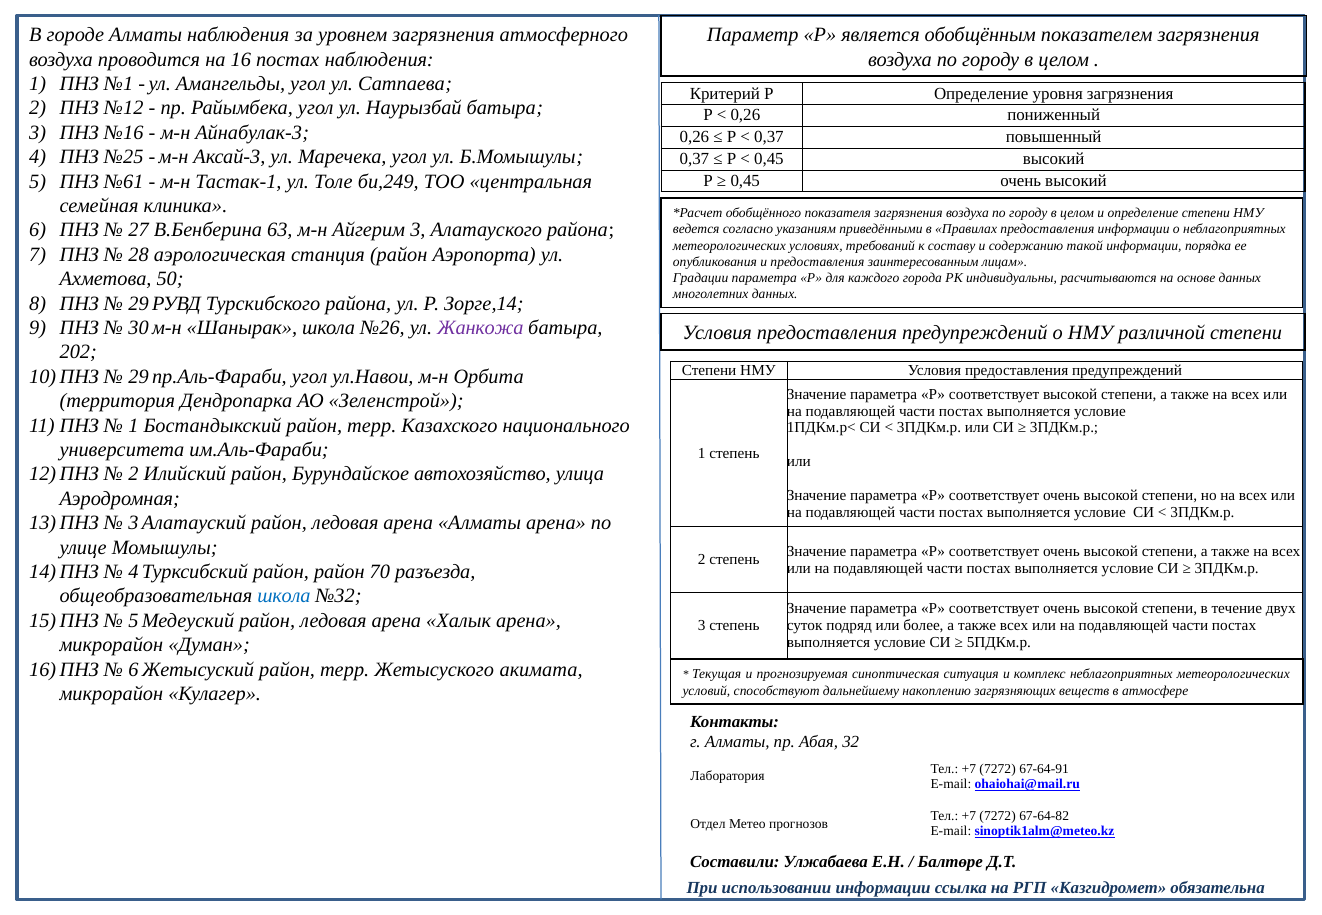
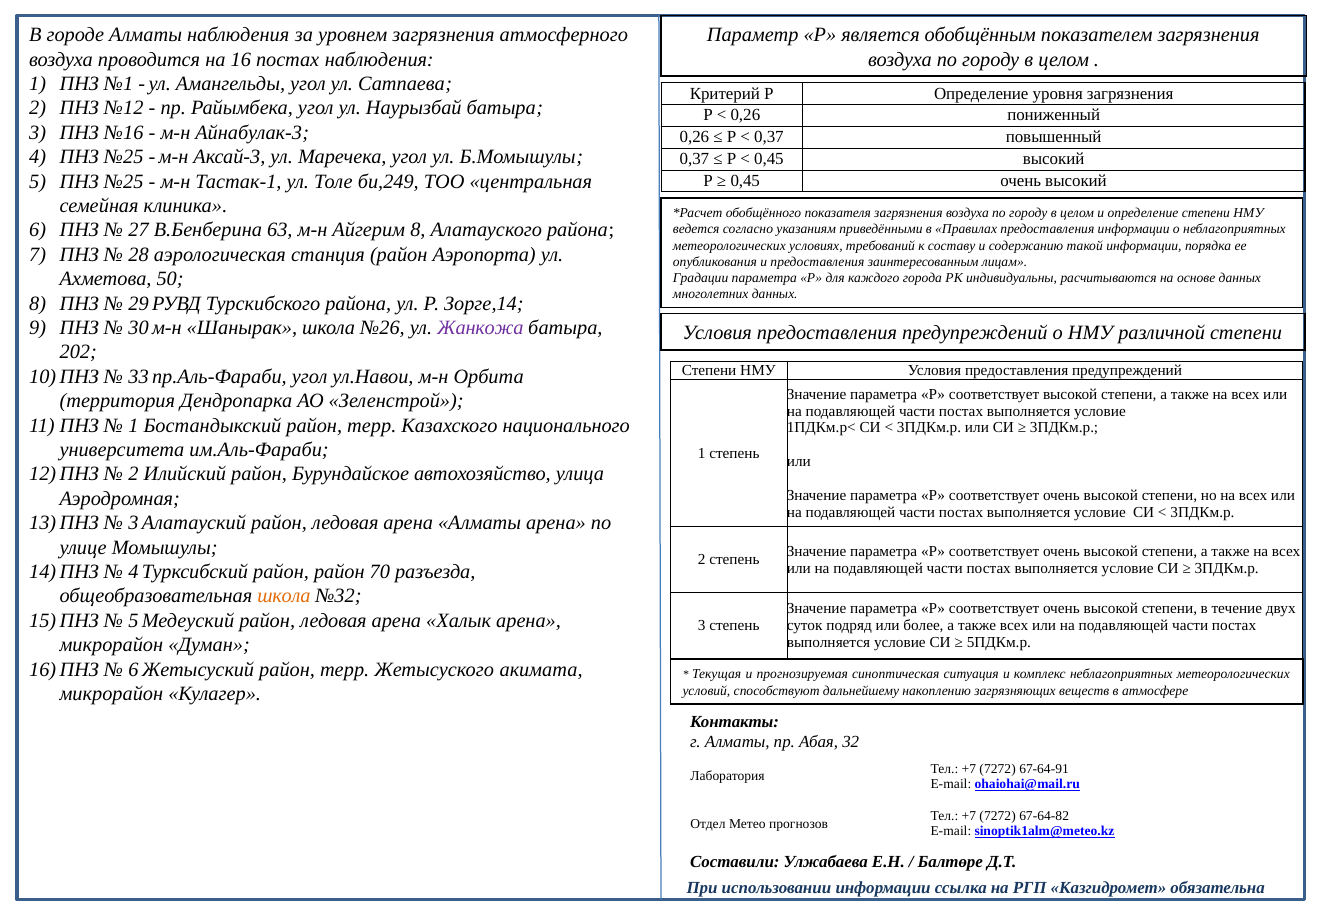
5 ПНЗ №61: №61 -> №25
Айгерим 3: 3 -> 8
29 at (139, 377): 29 -> 33
школа at (284, 596) colour: blue -> orange
